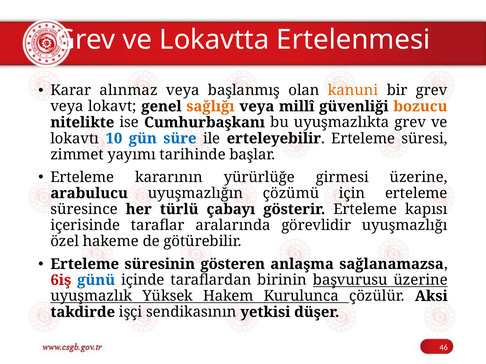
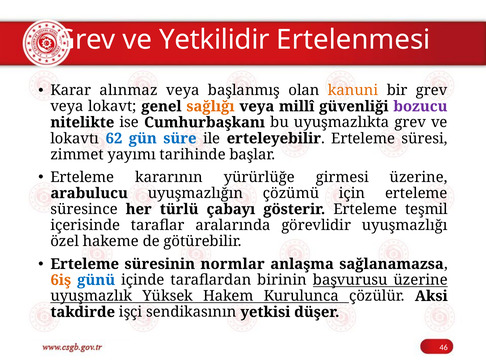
Lokavtta: Lokavtta -> Yetkilidir
bozucu colour: orange -> purple
10: 10 -> 62
kapısı: kapısı -> teşmil
gösteren: gösteren -> normlar
6iş colour: red -> orange
